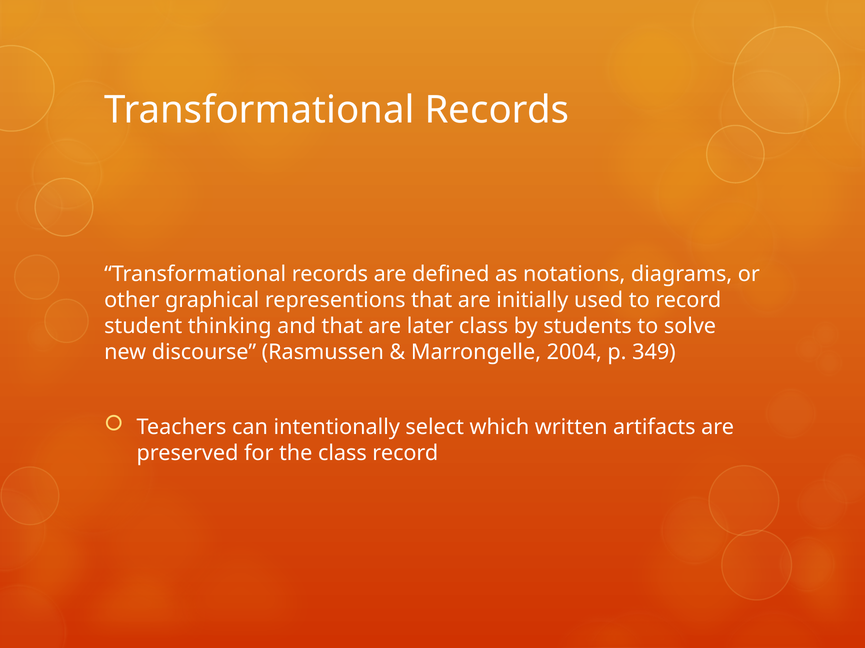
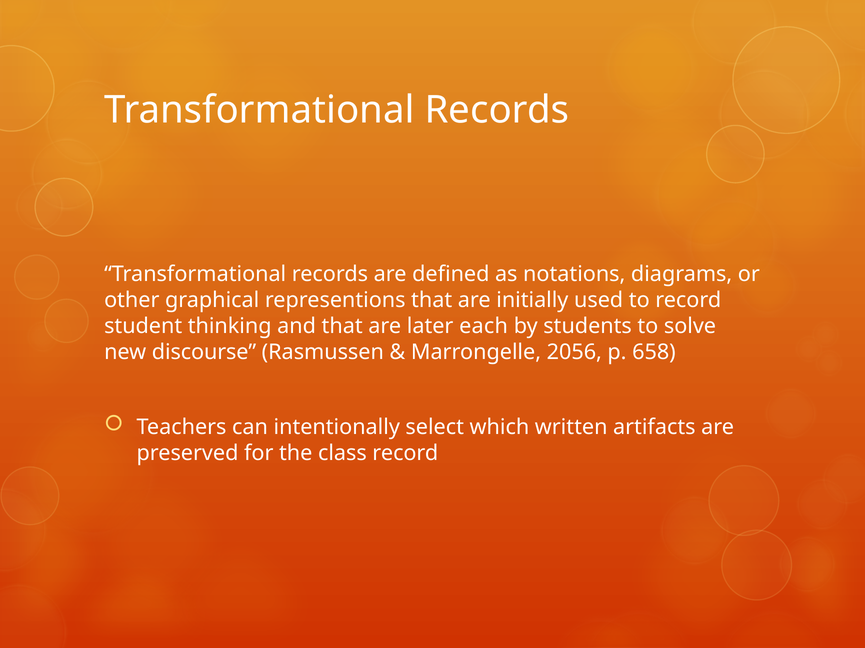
later class: class -> each
2004: 2004 -> 2056
349: 349 -> 658
